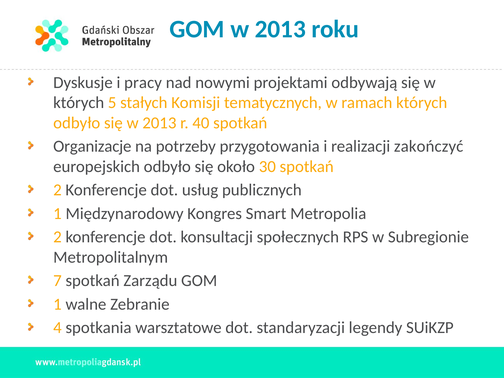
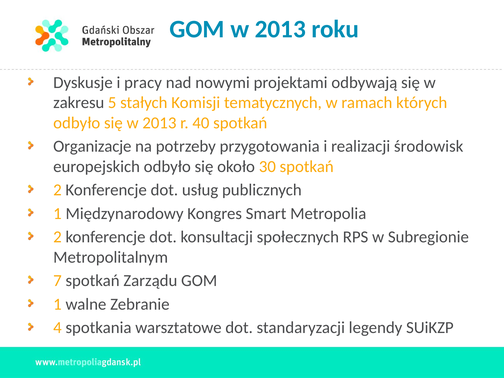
których at (79, 103): których -> zakresu
zakończyć: zakończyć -> środowisk
